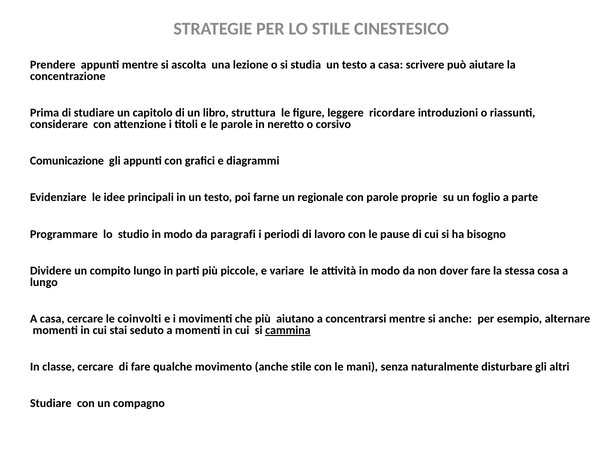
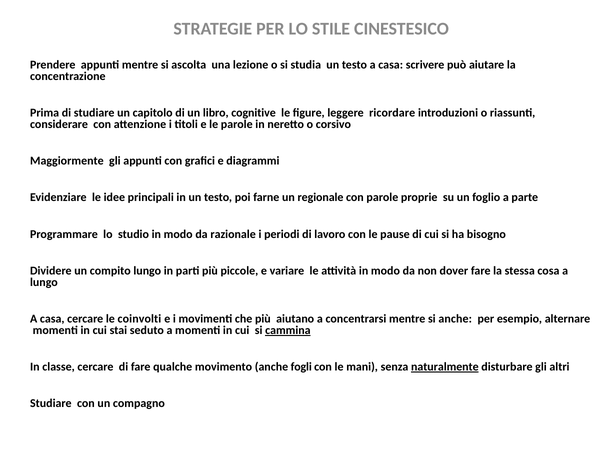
struttura: struttura -> cognitive
Comunicazione: Comunicazione -> Maggiormente
paragrafi: paragrafi -> razionale
anche stile: stile -> fogli
naturalmente underline: none -> present
